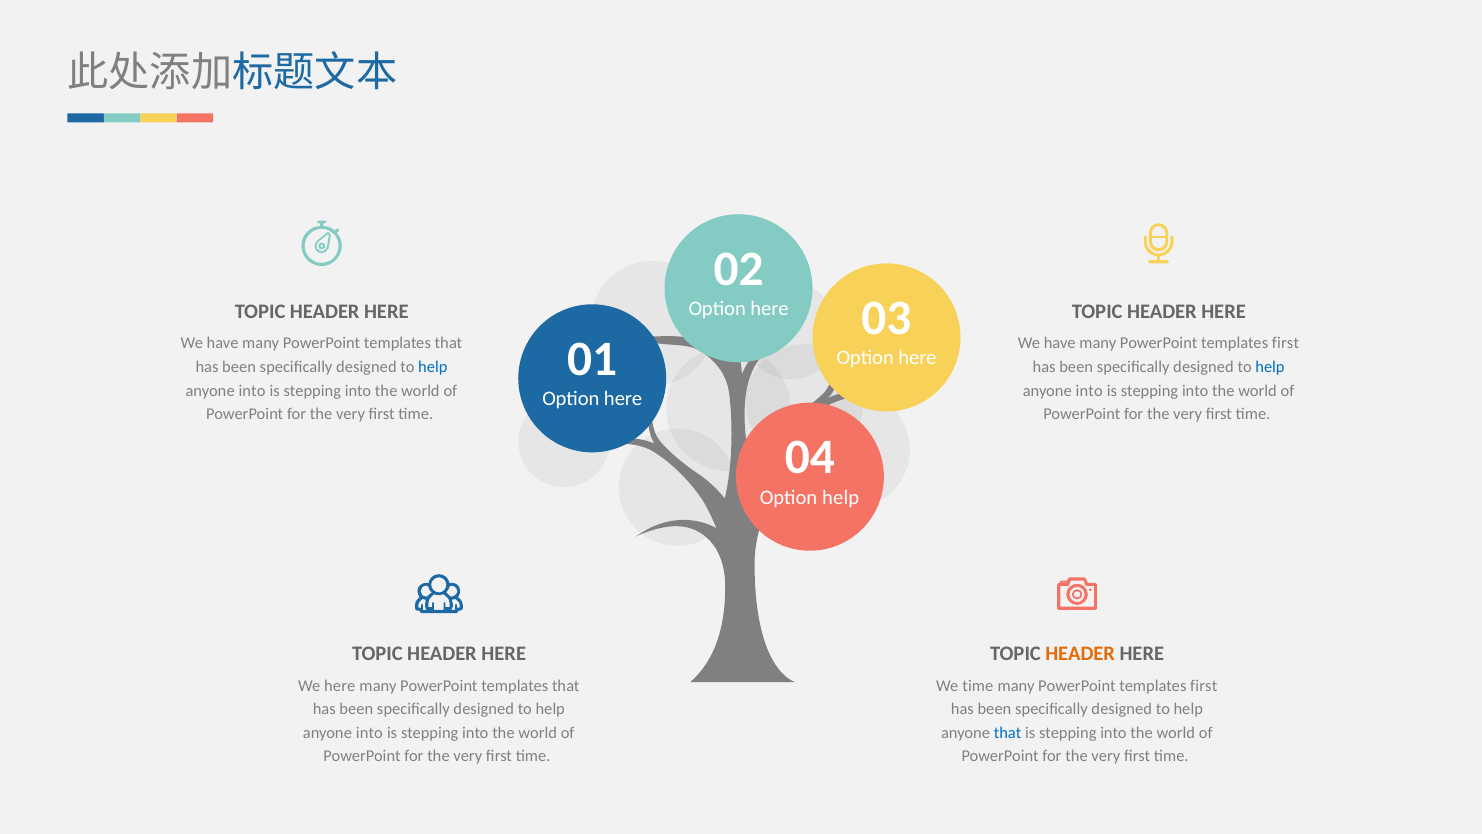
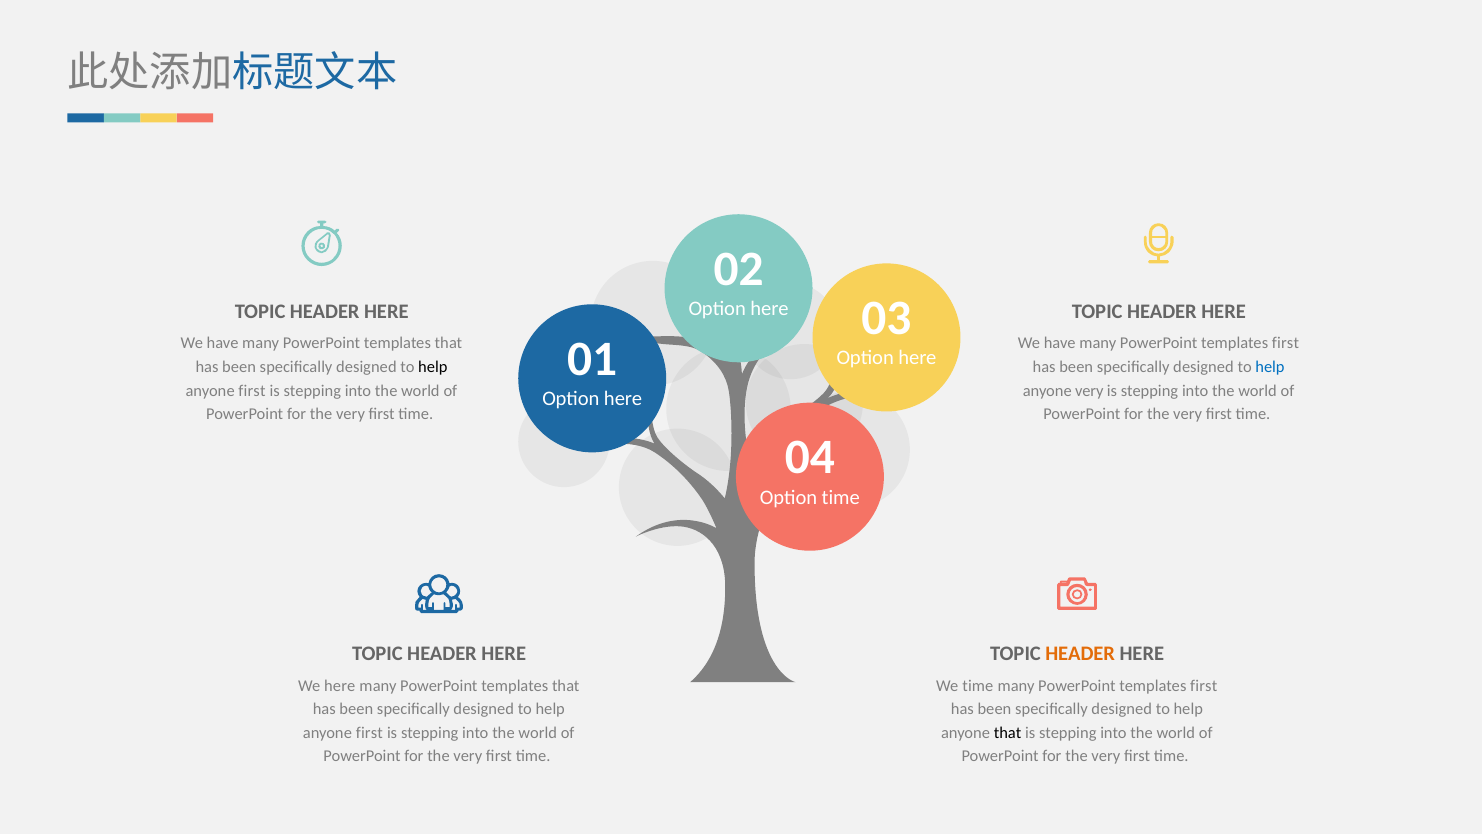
help at (433, 367) colour: blue -> black
into at (252, 391): into -> first
into at (1089, 391): into -> very
Option help: help -> time
into at (369, 733): into -> first
that at (1008, 733) colour: blue -> black
